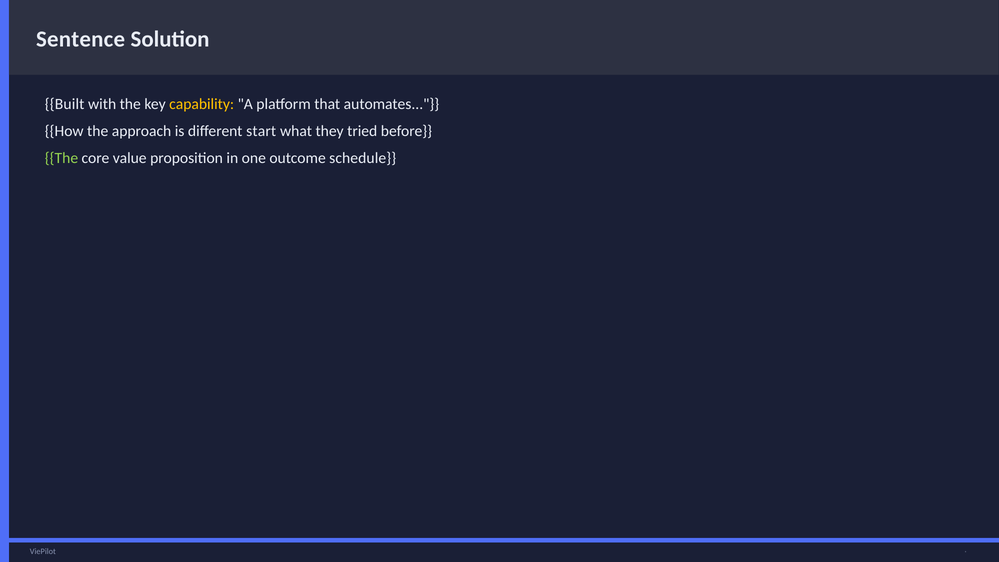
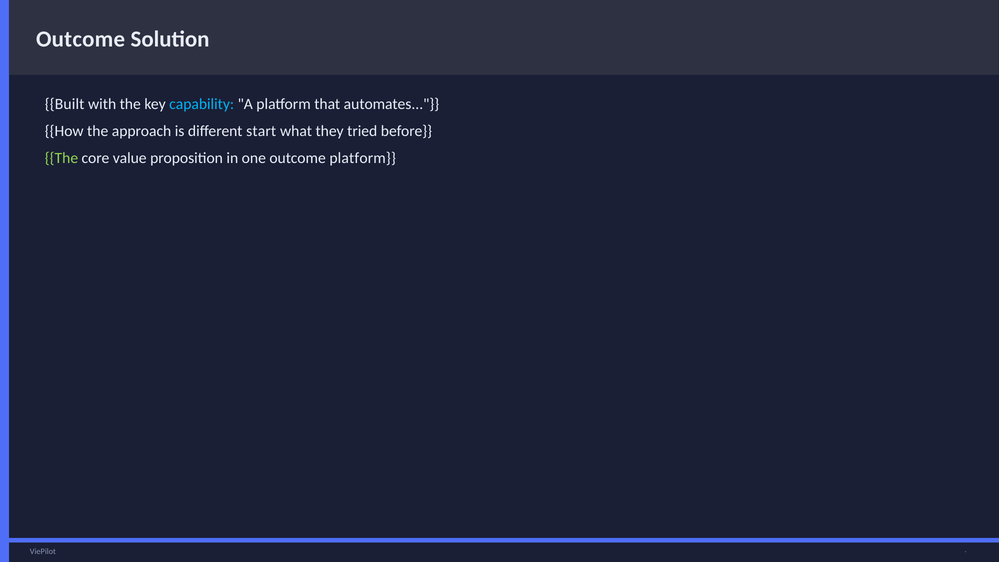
Sentence at (81, 39): Sentence -> Outcome
capability colour: yellow -> light blue
outcome schedule: schedule -> platform
